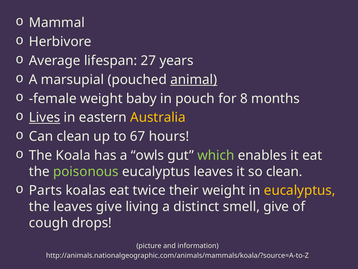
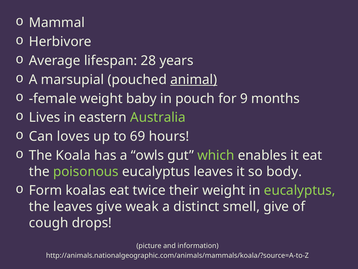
27: 27 -> 28
8: 8 -> 9
Lives underline: present -> none
Australia colour: yellow -> light green
Can clean: clean -> loves
67: 67 -> 69
so clean: clean -> body
Parts: Parts -> Form
eucalyptus at (300, 190) colour: yellow -> light green
living: living -> weak
